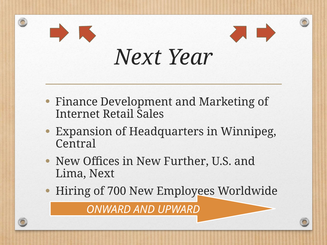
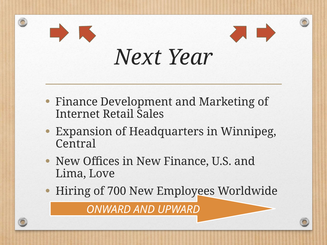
New Further: Further -> Finance
Lima Next: Next -> Love
